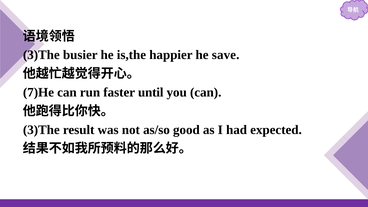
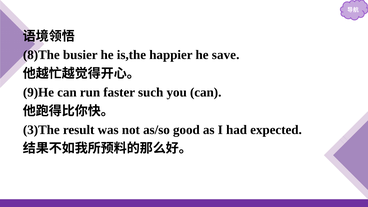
3)The at (41, 55): 3)The -> 8)The
7)He: 7)He -> 9)He
until: until -> such
